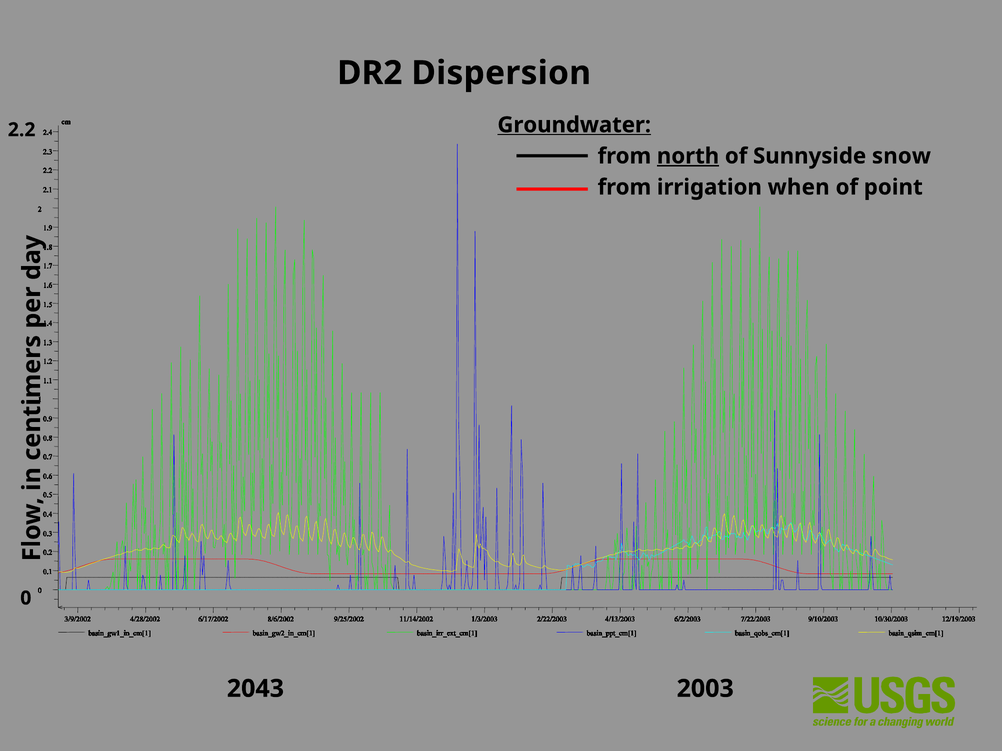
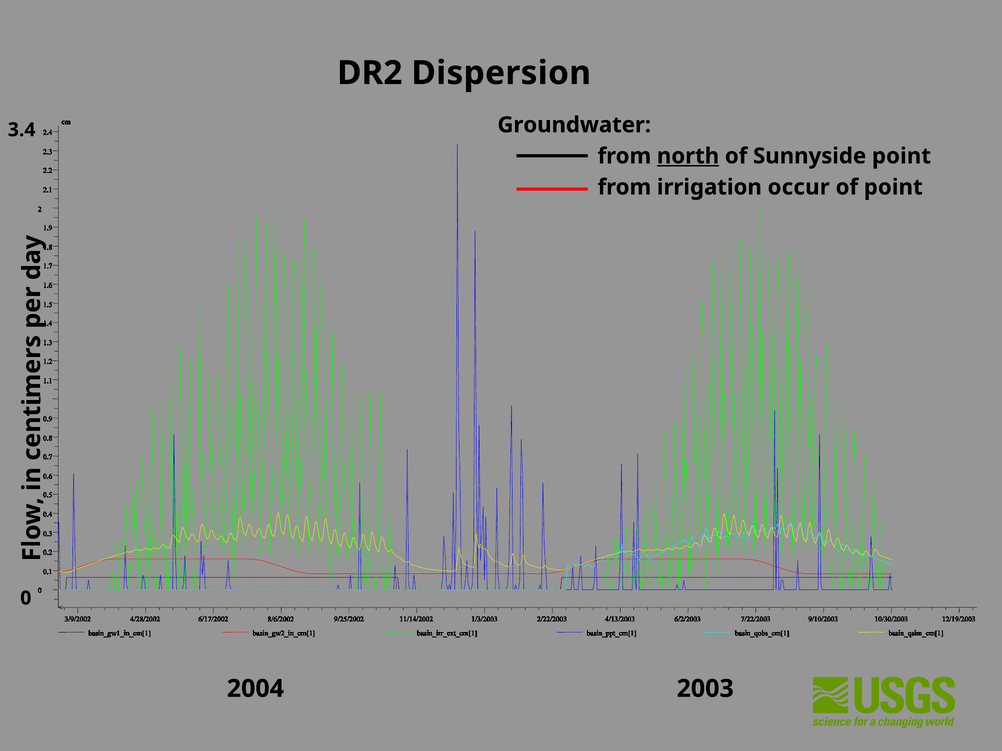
Groundwater underline: present -> none
2.2: 2.2 -> 3.4
Sunnyside snow: snow -> point
when: when -> occur
2043: 2043 -> 2004
